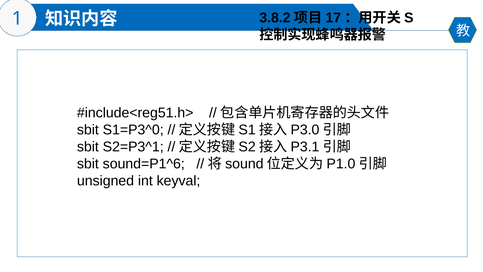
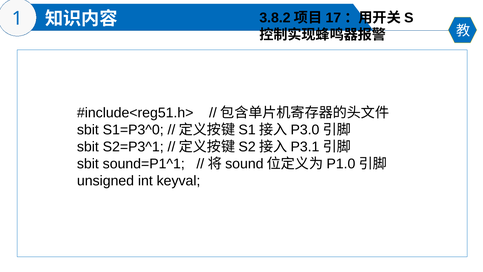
sound=P1^6: sound=P1^6 -> sound=P1^1
